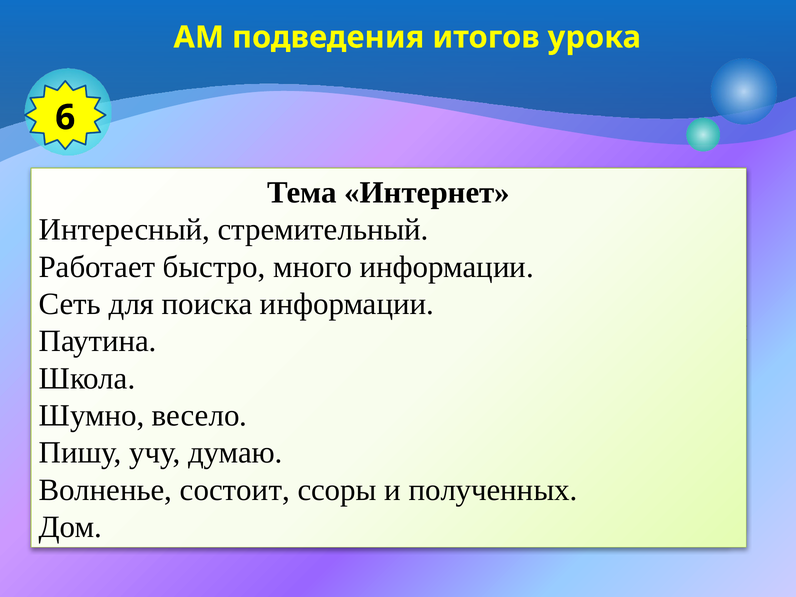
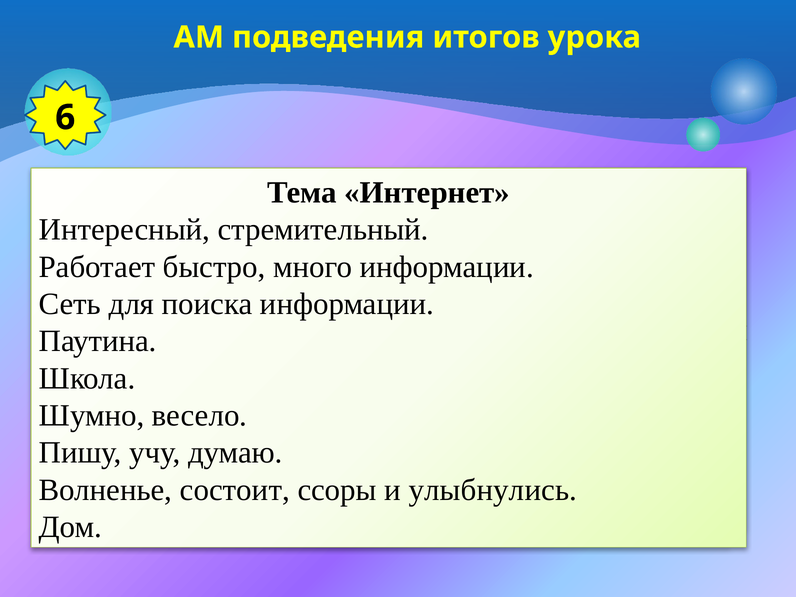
полученных: полученных -> улыбнулись
